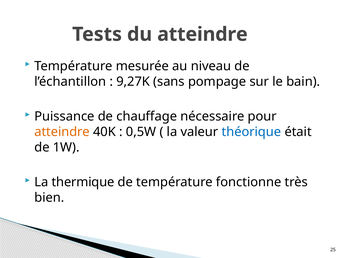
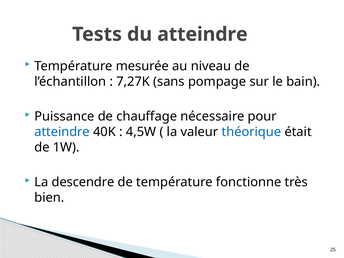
9,27K: 9,27K -> 7,27K
atteindre at (62, 132) colour: orange -> blue
0,5W: 0,5W -> 4,5W
thermique: thermique -> descendre
